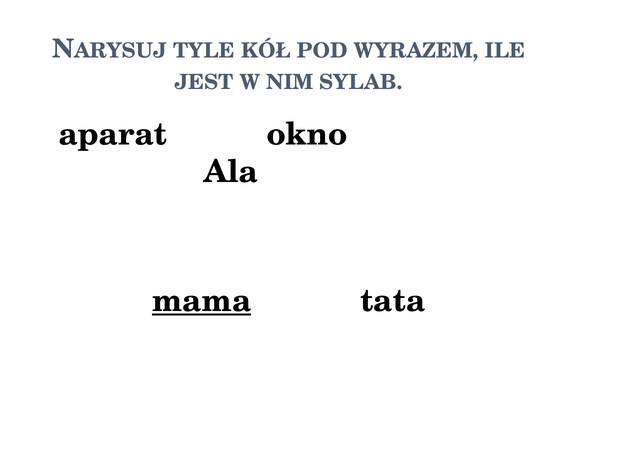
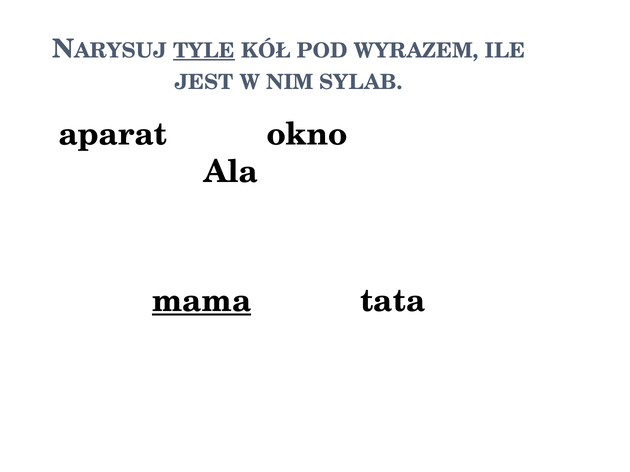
TYLE underline: none -> present
